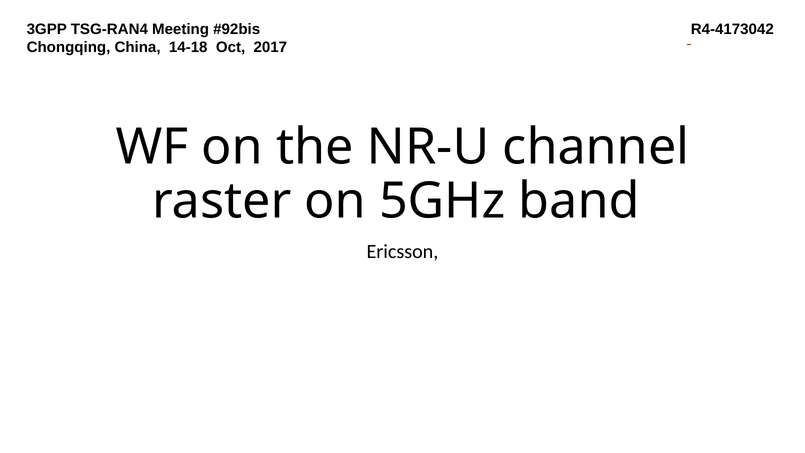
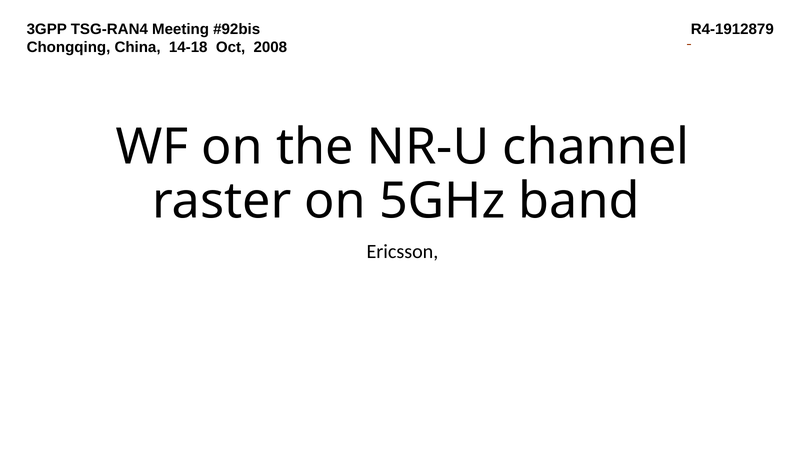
R4-4173042: R4-4173042 -> R4-1912879
2017: 2017 -> 2008
